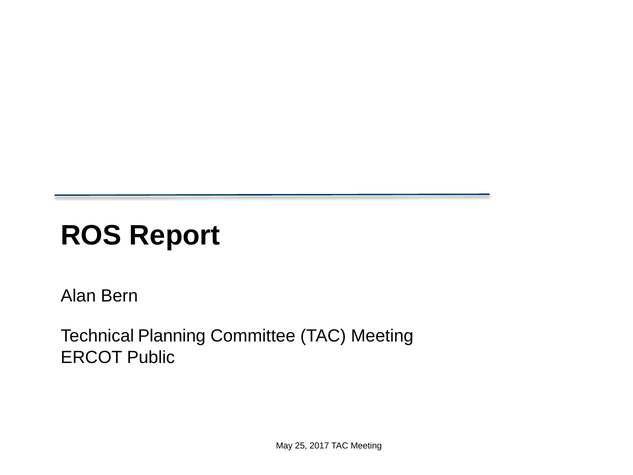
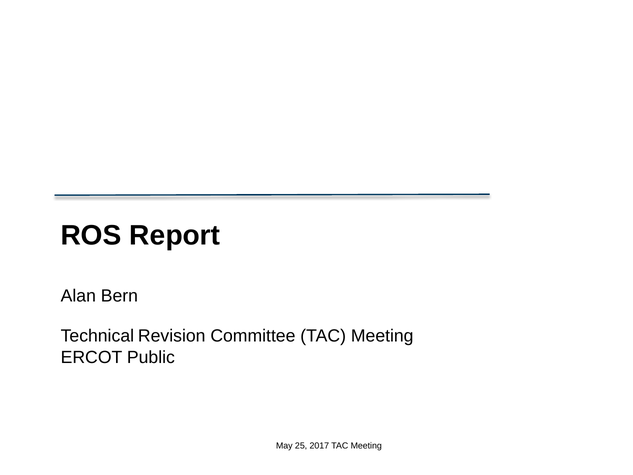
Planning: Planning -> Revision
